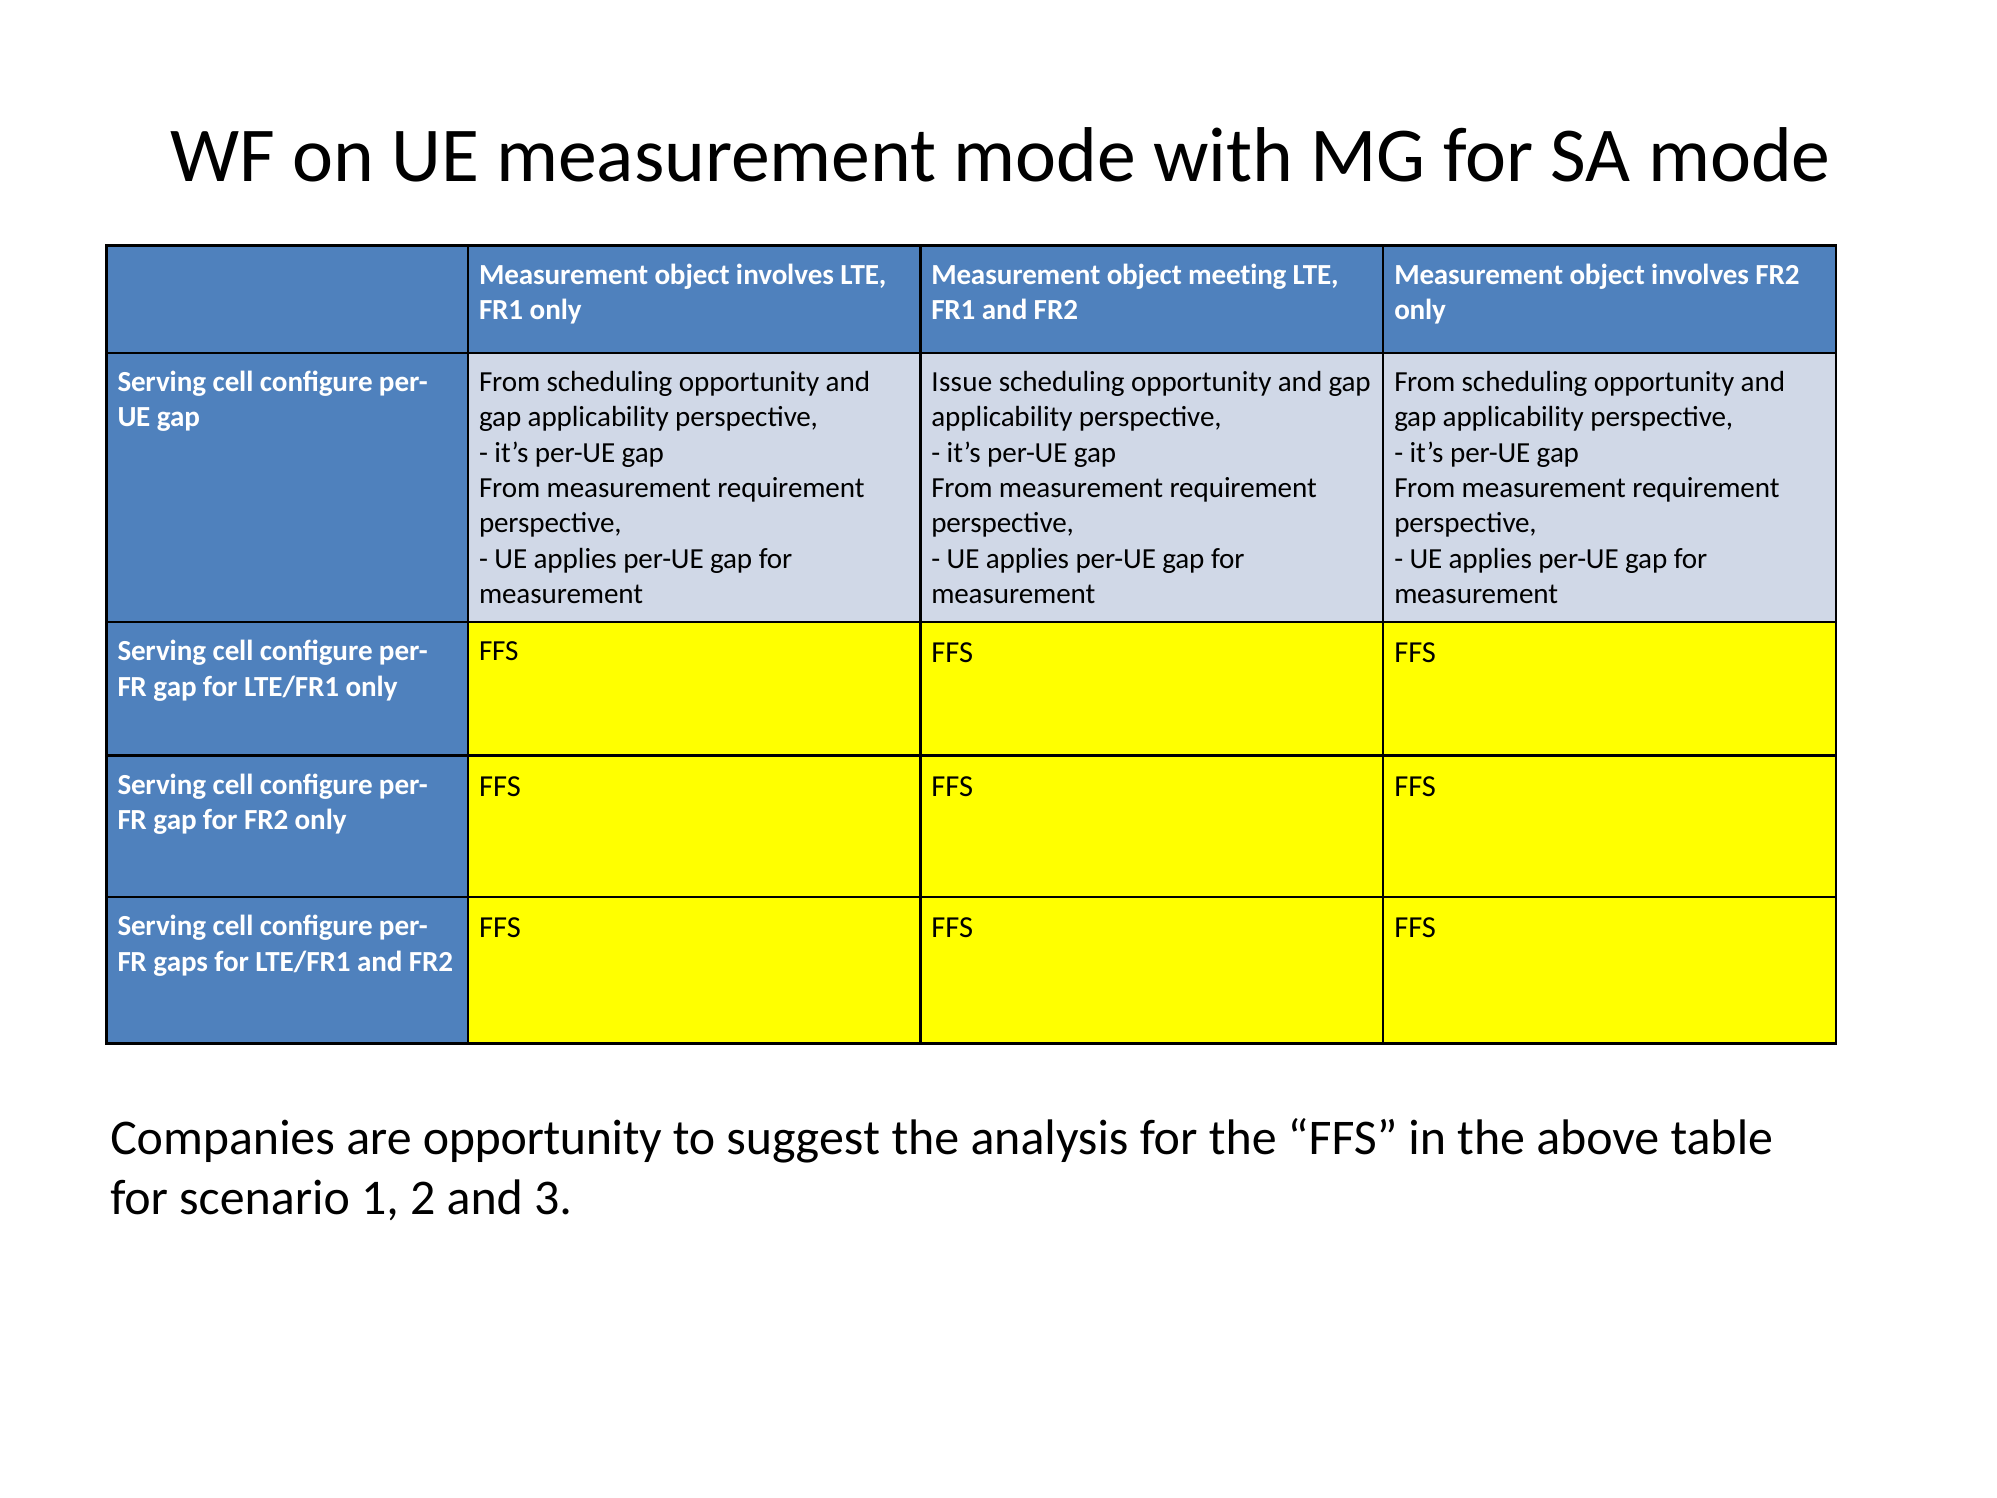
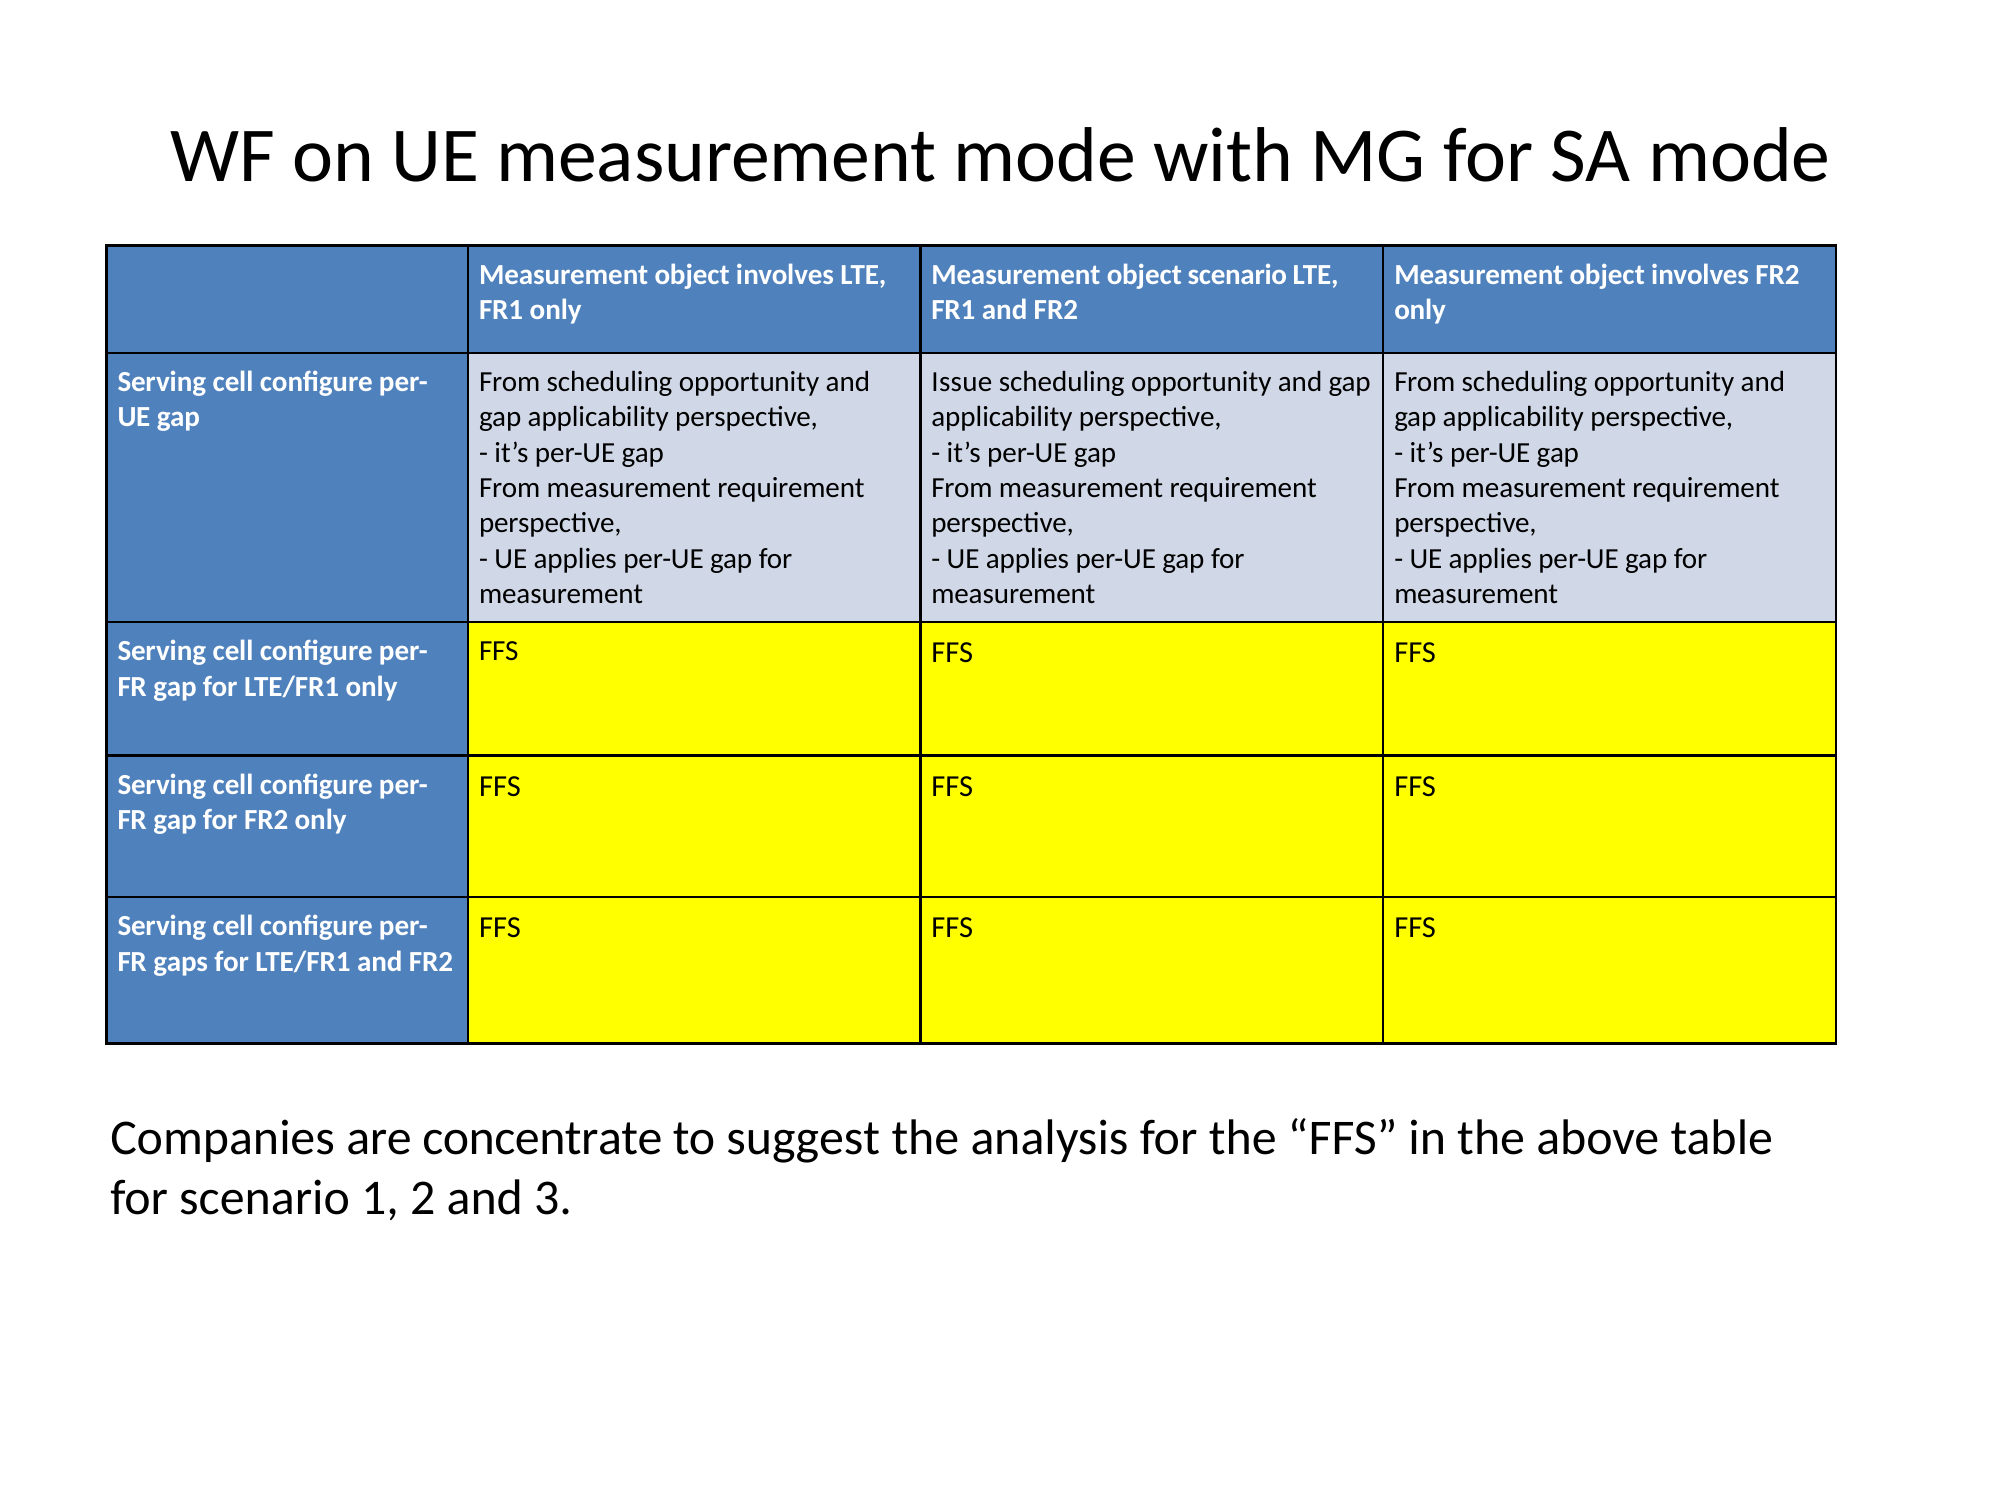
object meeting: meeting -> scenario
are opportunity: opportunity -> concentrate
